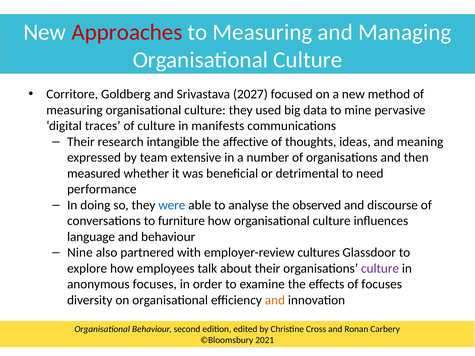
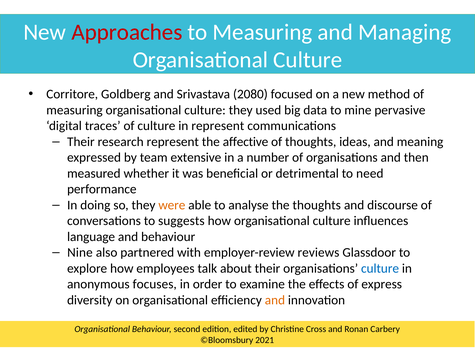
2027: 2027 -> 2080
in manifests: manifests -> represent
research intangible: intangible -> represent
were colour: blue -> orange
the observed: observed -> thoughts
furniture: furniture -> suggests
cultures: cultures -> reviews
culture at (380, 269) colour: purple -> blue
of focuses: focuses -> express
